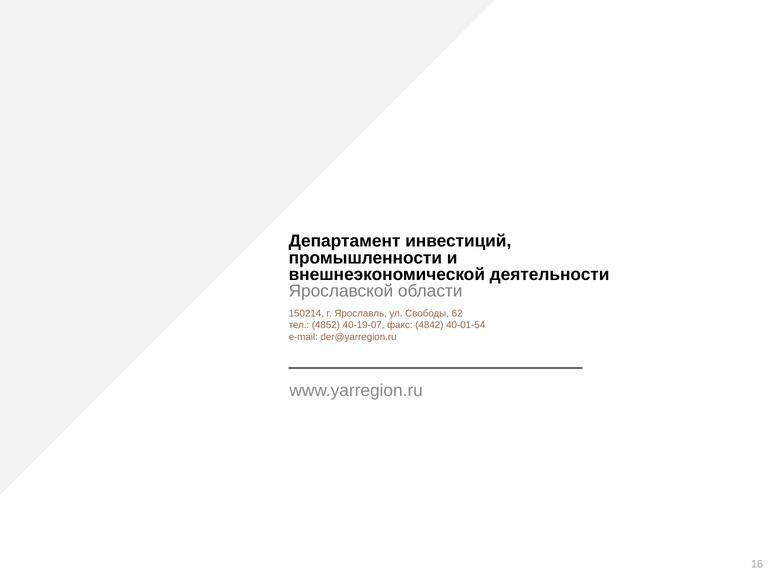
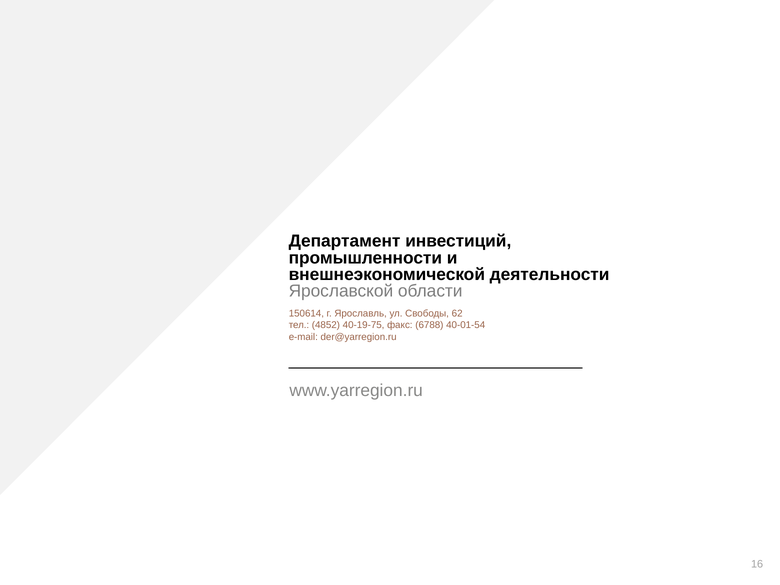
150214: 150214 -> 150614
40-19-07: 40-19-07 -> 40-19-75
4842: 4842 -> 6788
